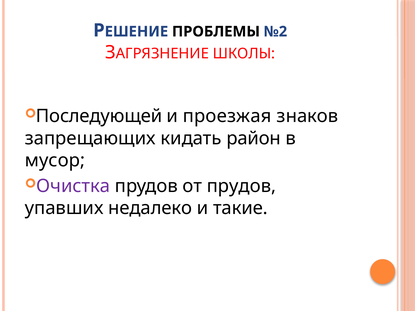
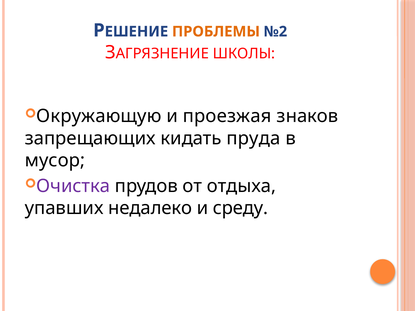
ПРОБЛЕМЫ colour: black -> orange
Последующей: Последующей -> Окружающую
район: район -> пруда
от прудов: прудов -> отдыха
такие: такие -> среду
